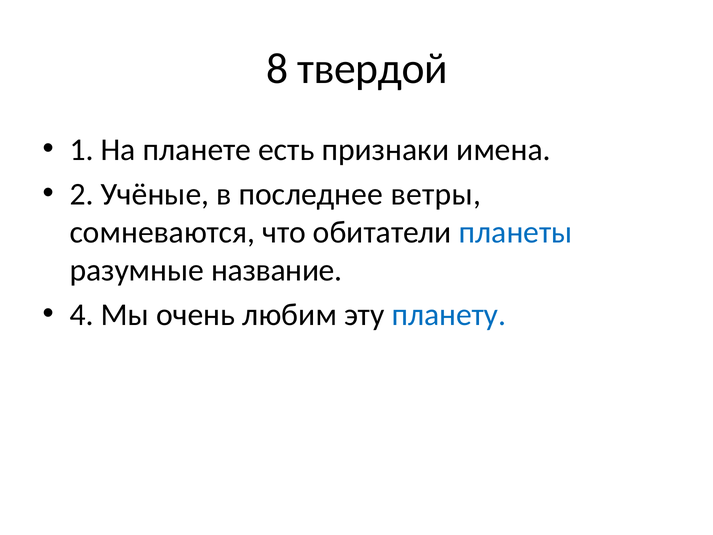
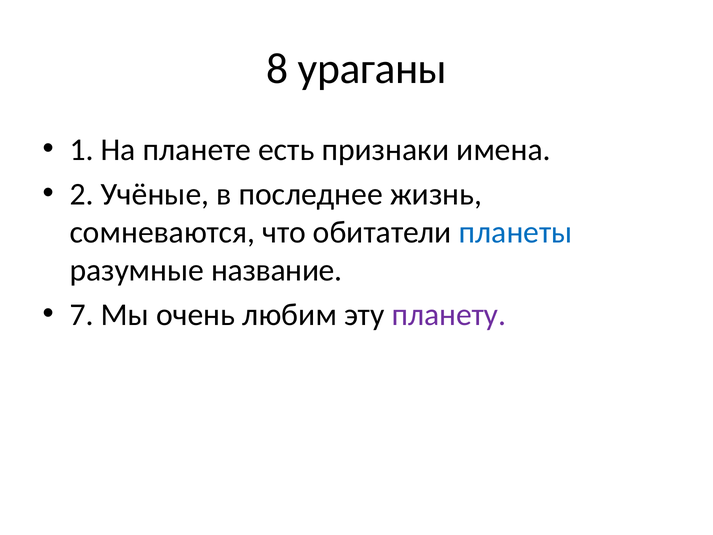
твердой: твердой -> ураганы
ветры: ветры -> жизнь
4: 4 -> 7
планету colour: blue -> purple
